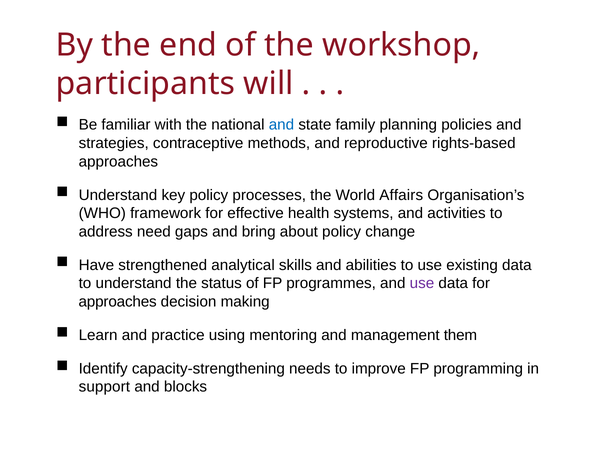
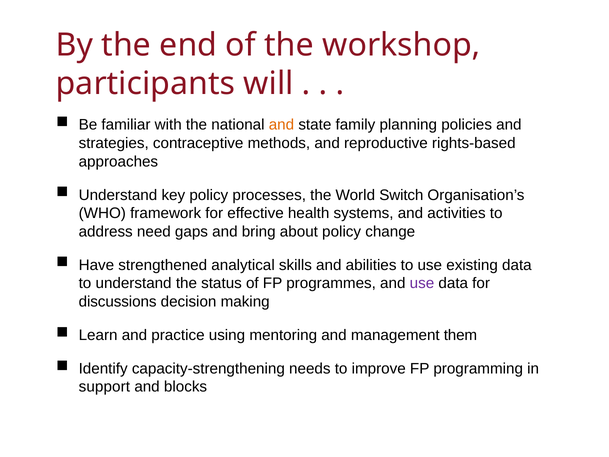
and at (281, 125) colour: blue -> orange
Affairs: Affairs -> Switch
approaches at (118, 301): approaches -> discussions
